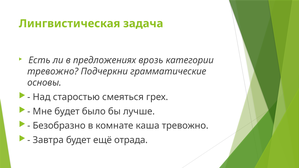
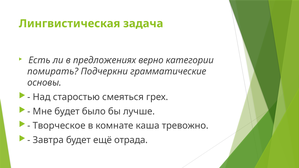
врозь: врозь -> верно
тревожно at (53, 72): тревожно -> помирать
Безобразно: Безобразно -> Творческое
